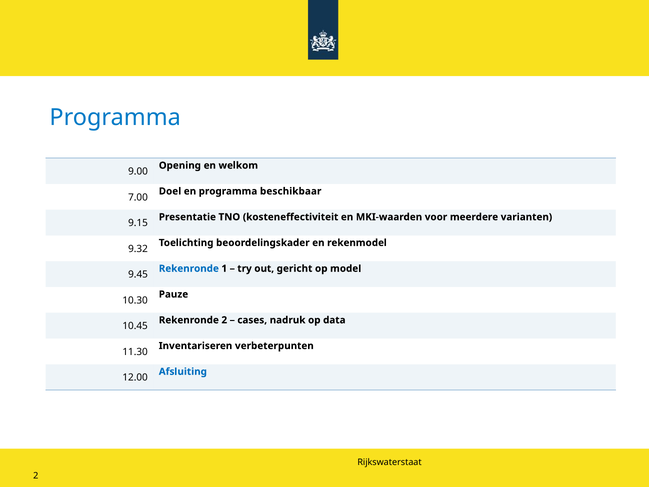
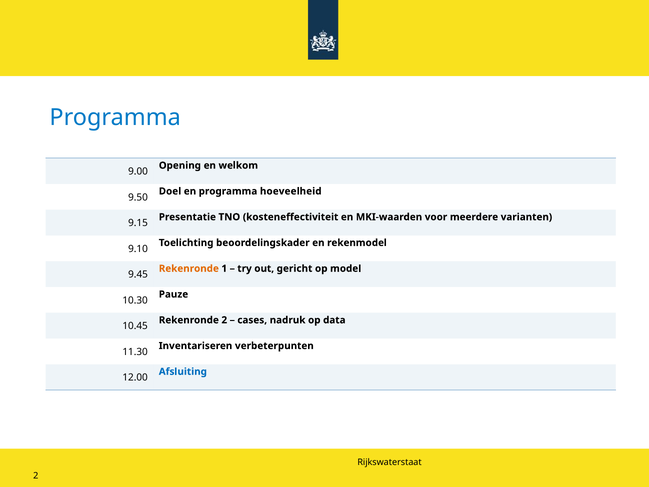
beschikbaar: beschikbaar -> hoeveelheid
7.00: 7.00 -> 9.50
9.32: 9.32 -> 9.10
Rekenronde at (189, 268) colour: blue -> orange
